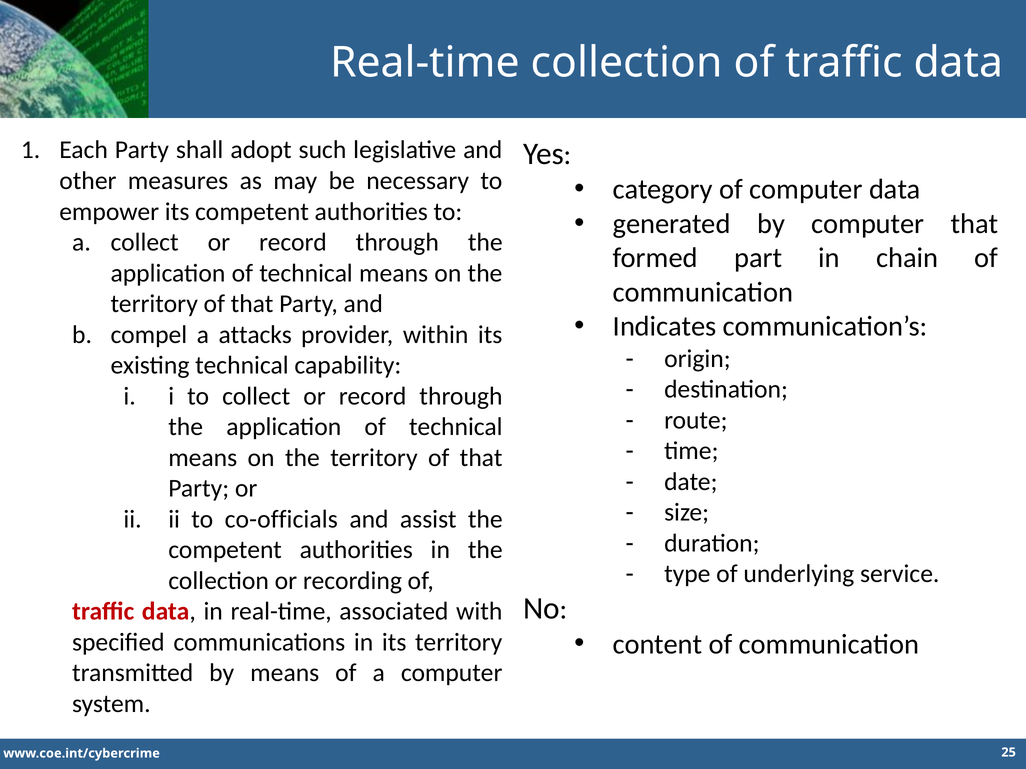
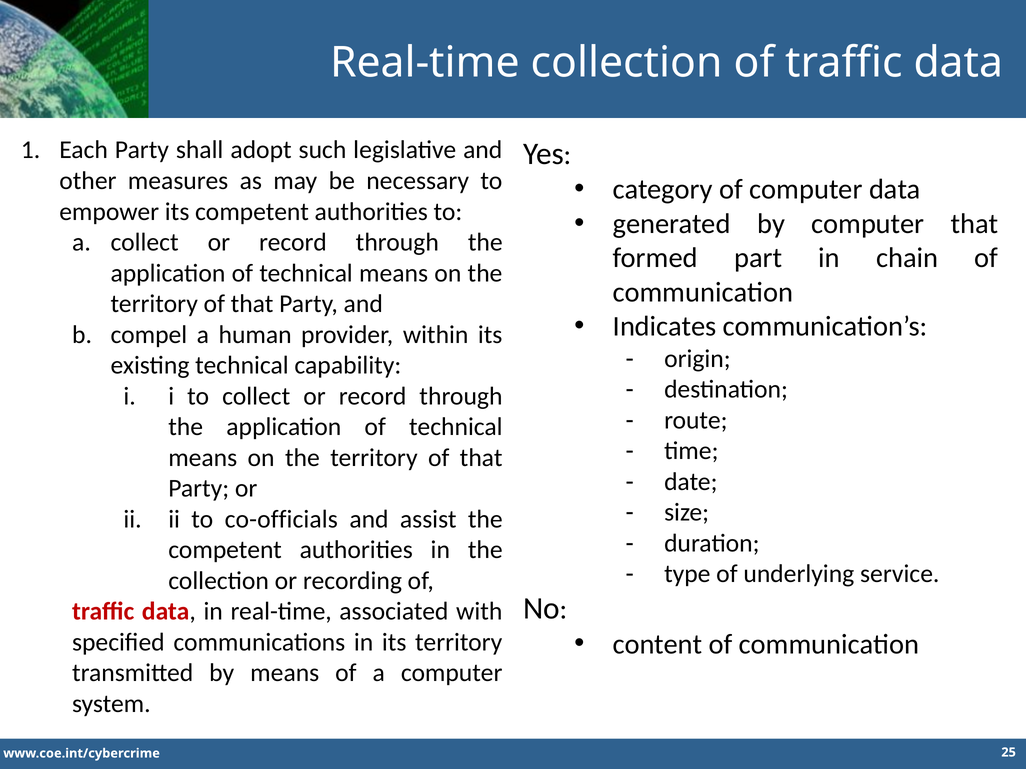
attacks: attacks -> human
